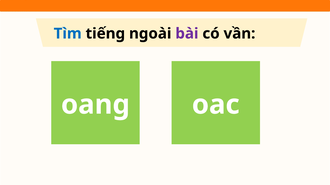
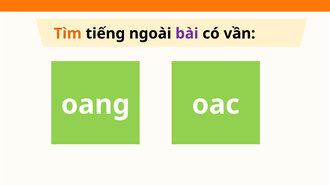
Tìm colour: blue -> orange
